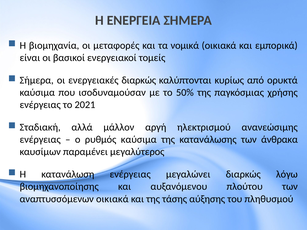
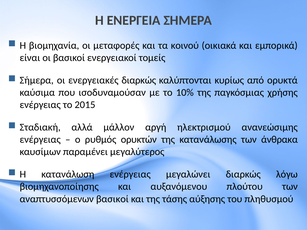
νομικά: νομικά -> κοινού
50%: 50% -> 10%
2021: 2021 -> 2015
ρυθμός καύσιμα: καύσιμα -> ορυκτών
αναπτυσσόμενων οικιακά: οικιακά -> βασικοί
